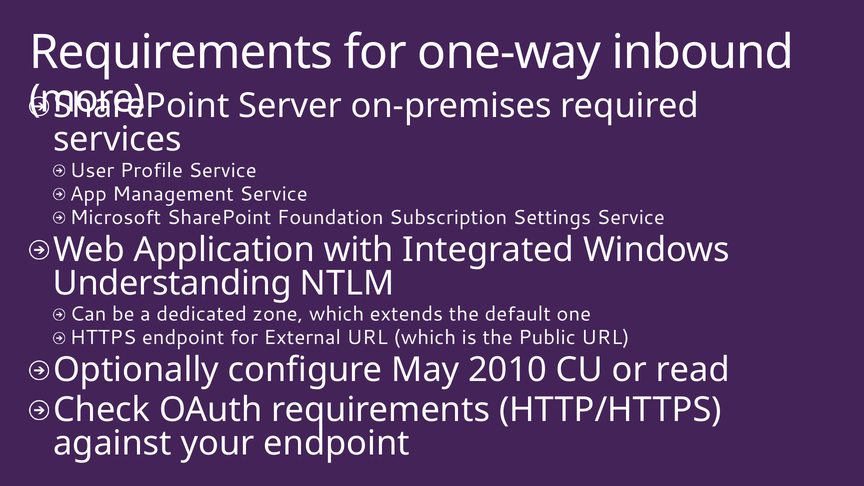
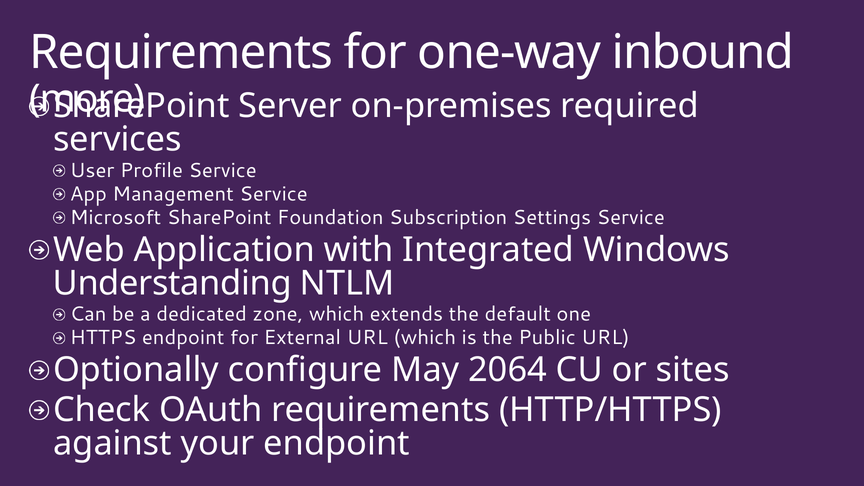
2010: 2010 -> 2064
read: read -> sites
